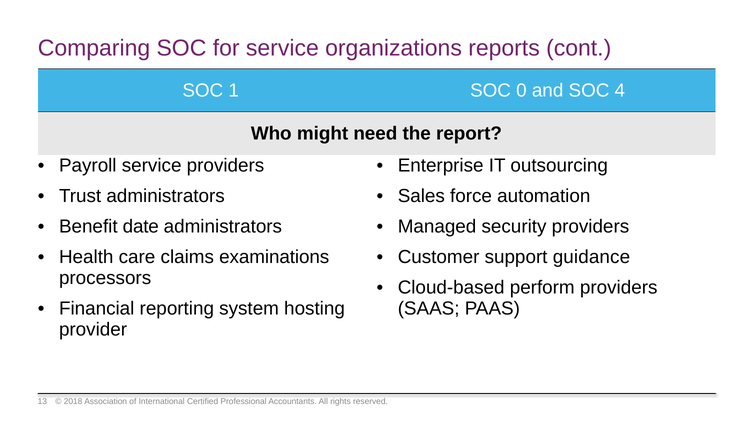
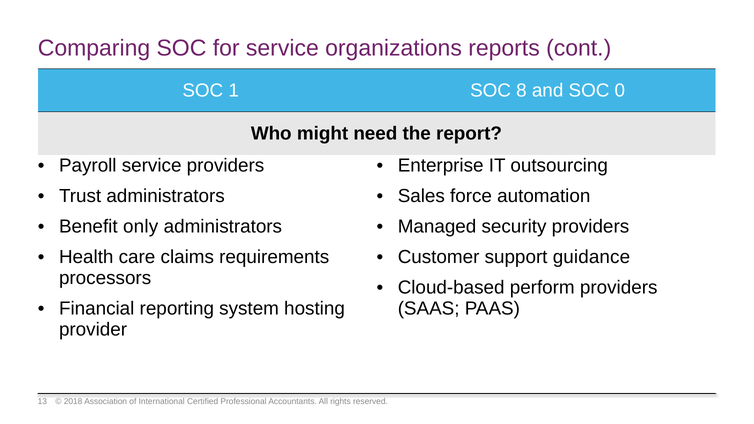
0: 0 -> 8
4: 4 -> 0
date: date -> only
examinations: examinations -> requirements
